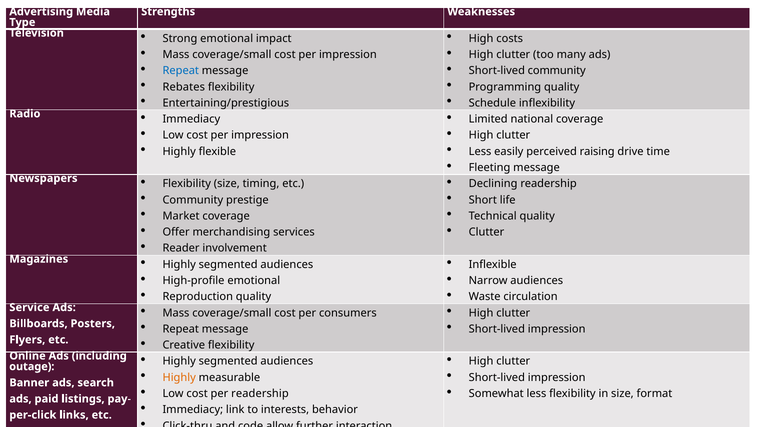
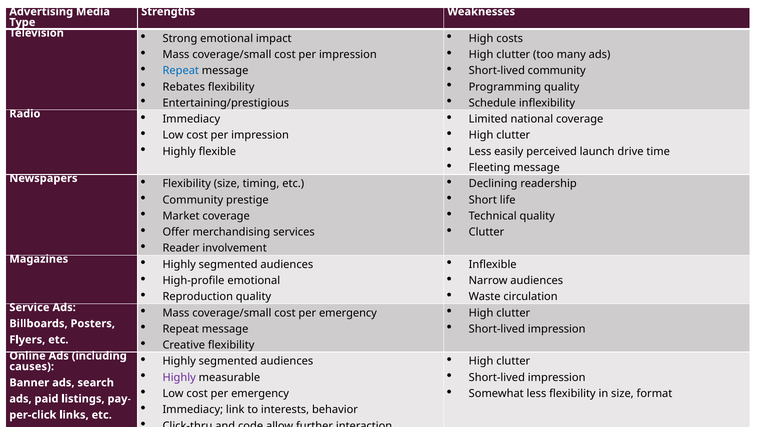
raising: raising -> launch
coverage/small cost per consumers: consumers -> emergency
outage: outage -> causes
Highly at (179, 377) colour: orange -> purple
Low cost per readership: readership -> emergency
